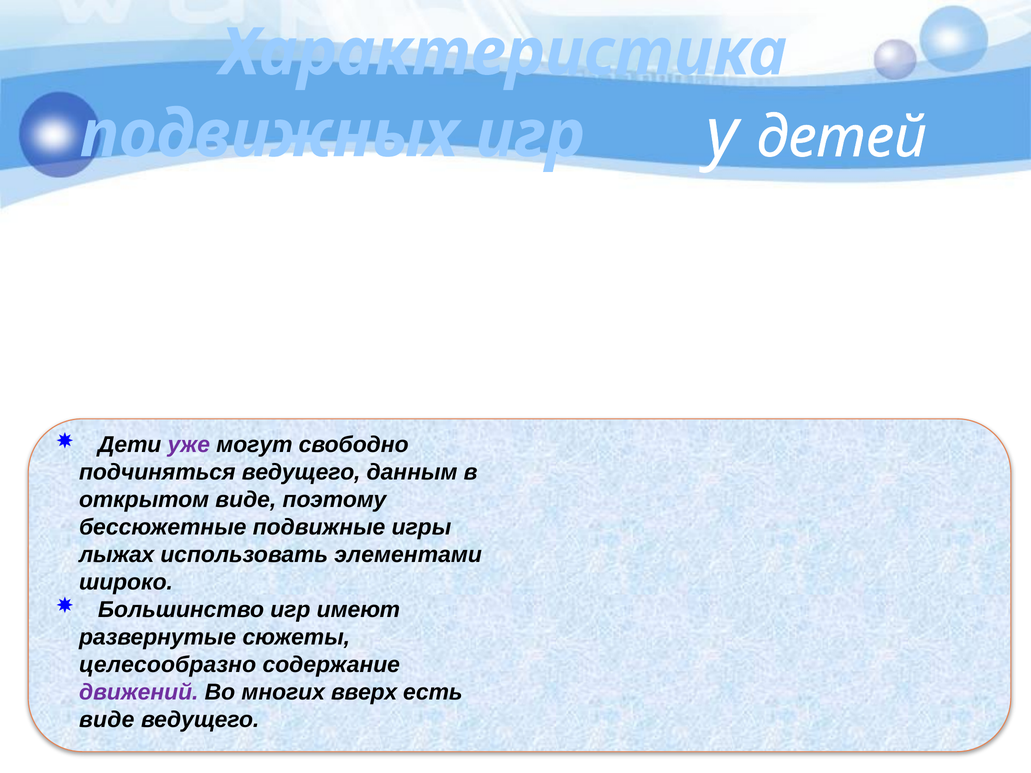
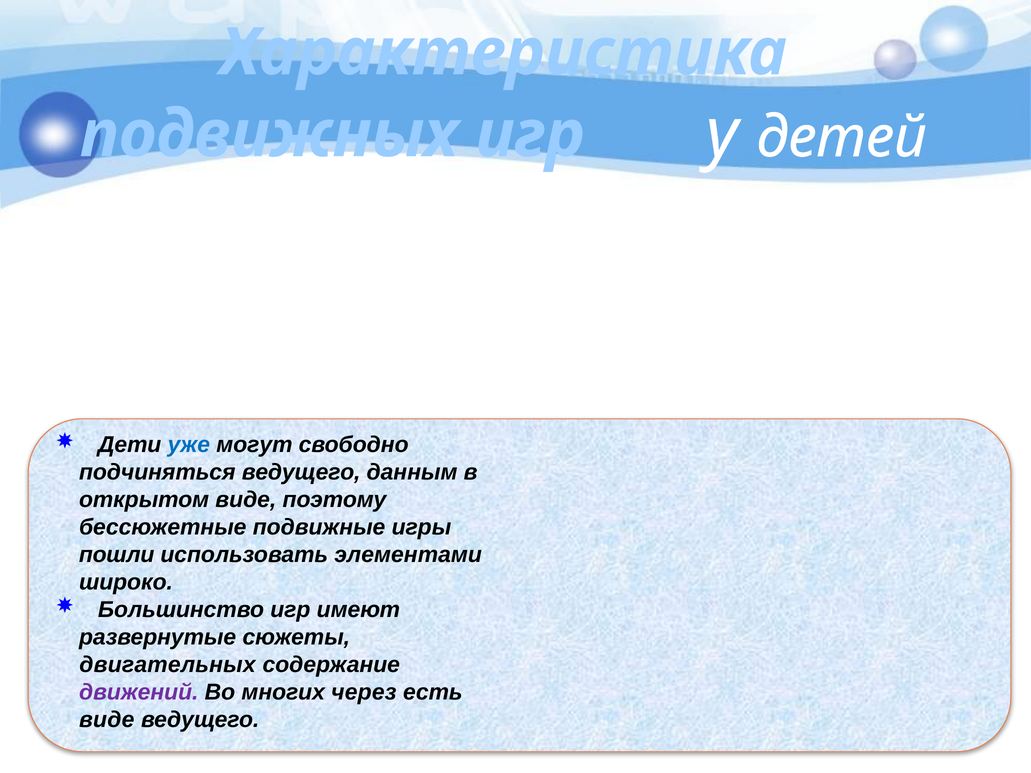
уже colour: purple -> blue
лыжах: лыжах -> пошли
целесообразно: целесообразно -> двигательных
вверх: вверх -> через
